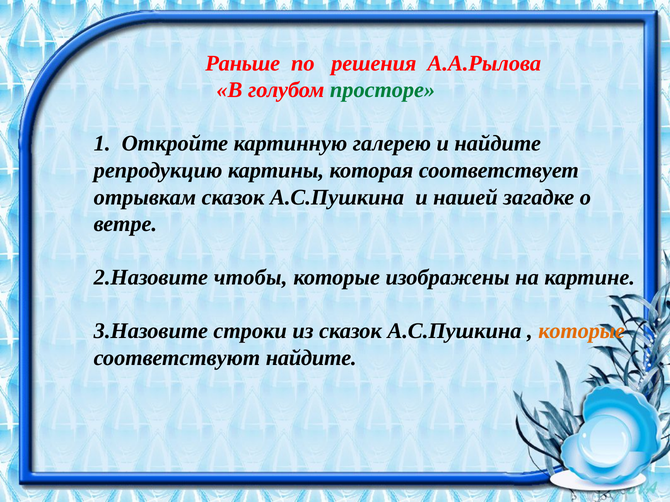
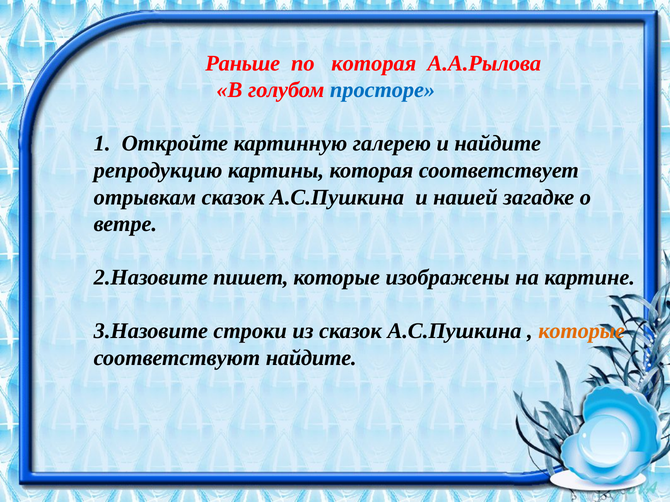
по решения: решения -> которая
просторе colour: green -> blue
чтобы: чтобы -> пишет
